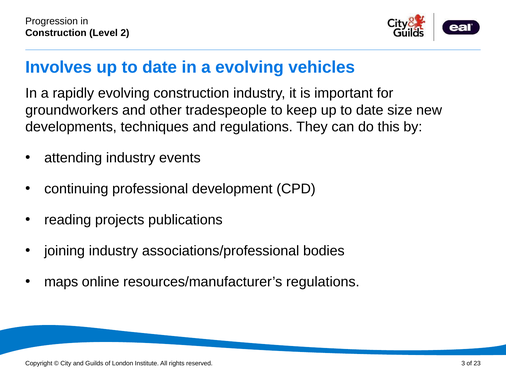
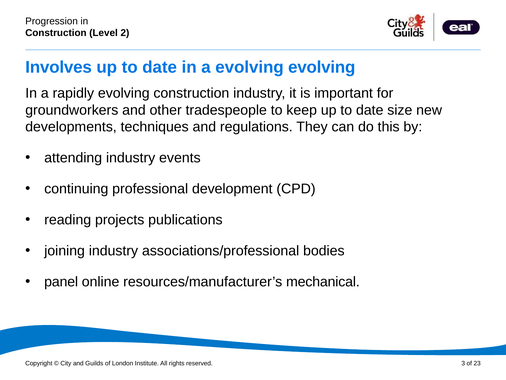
evolving vehicles: vehicles -> evolving
maps: maps -> panel
resources/manufacturer’s regulations: regulations -> mechanical
